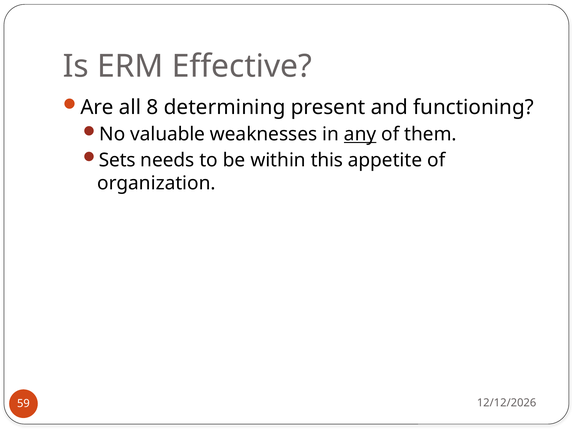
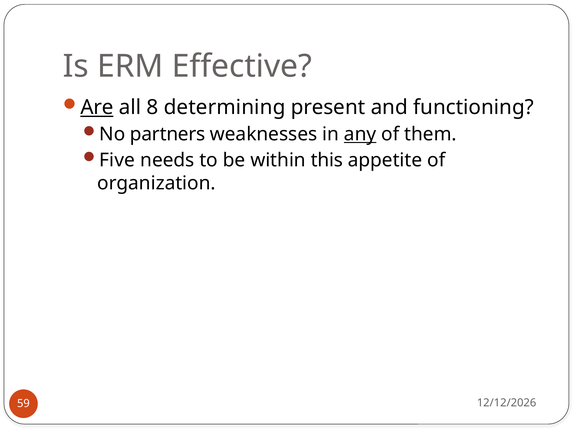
Are underline: none -> present
valuable: valuable -> partners
Sets: Sets -> Five
